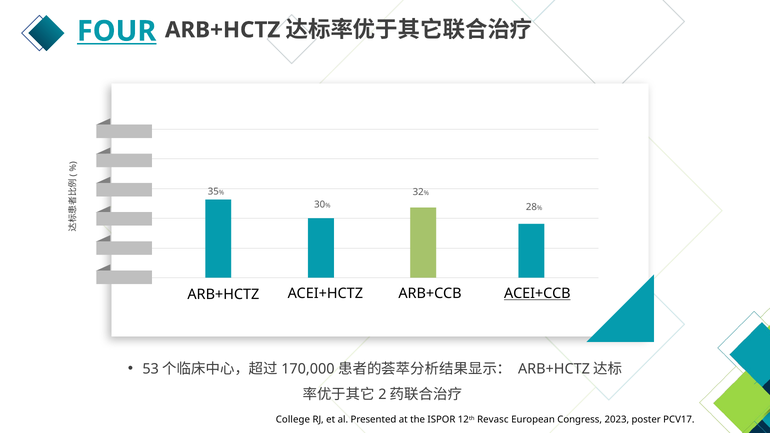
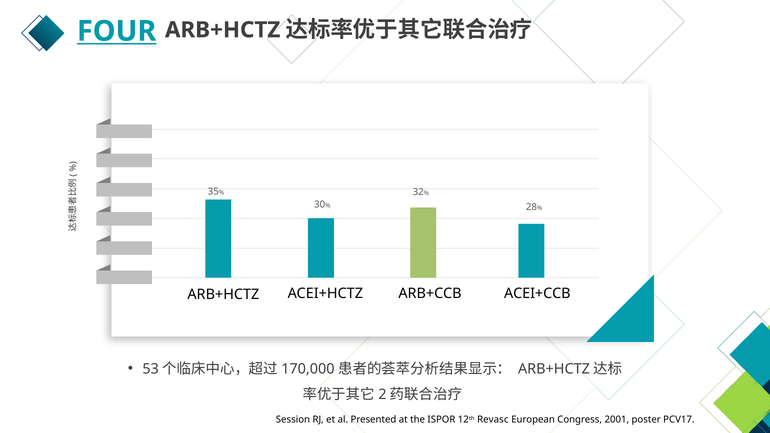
ACEI+CCB underline: present -> none
College: College -> Session
2023: 2023 -> 2001
